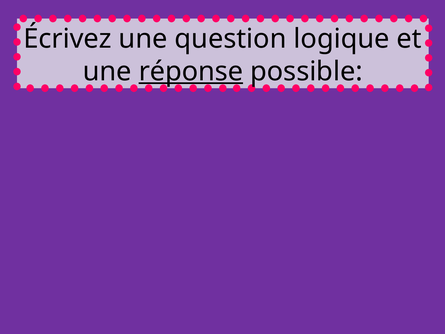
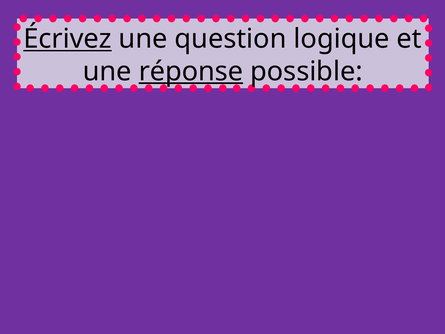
Écrivez underline: none -> present
